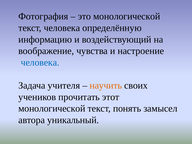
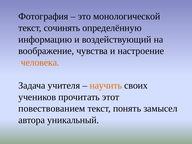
текст человека: человека -> сочинять
человека at (40, 62) colour: blue -> orange
монологической at (52, 109): монологической -> повествованием
